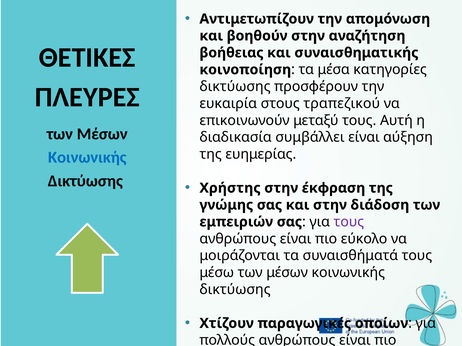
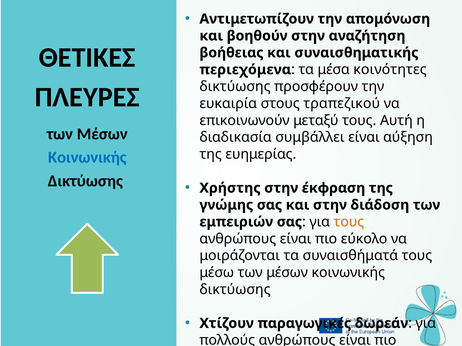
κοινοποίηση: κοινοποίηση -> περιεχόμενα
κατηγορίες: κατηγορίες -> κοινότητες
τους at (349, 222) colour: purple -> orange
οποίων: οποίων -> δωρεάν
